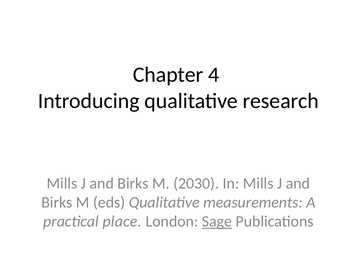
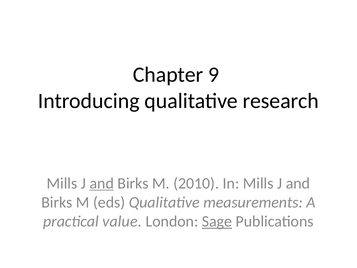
4: 4 -> 9
and at (102, 183) underline: none -> present
2030: 2030 -> 2010
place: place -> value
